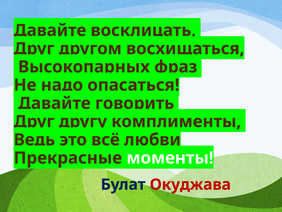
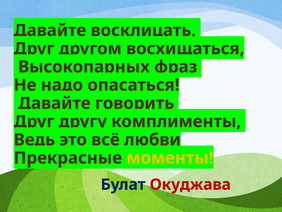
моменты colour: white -> yellow
